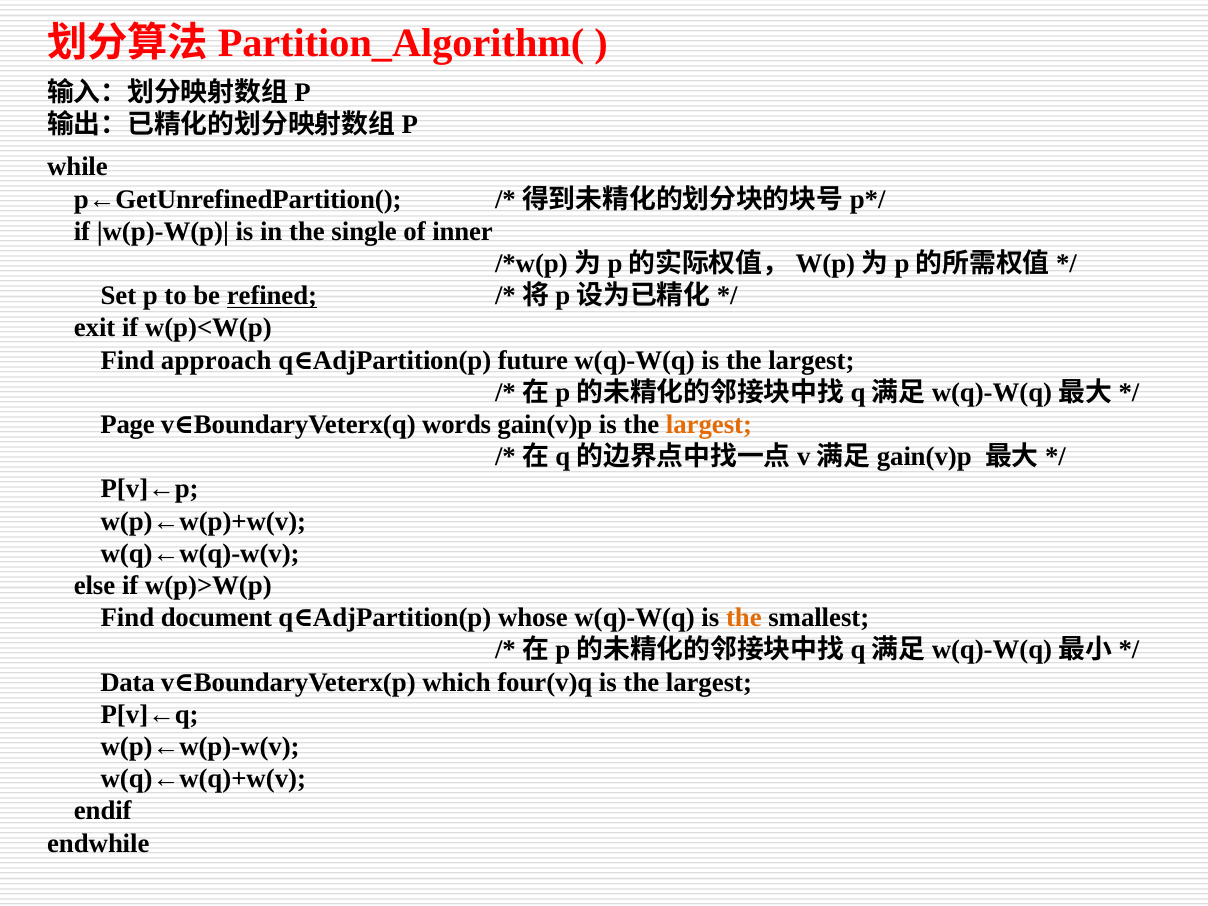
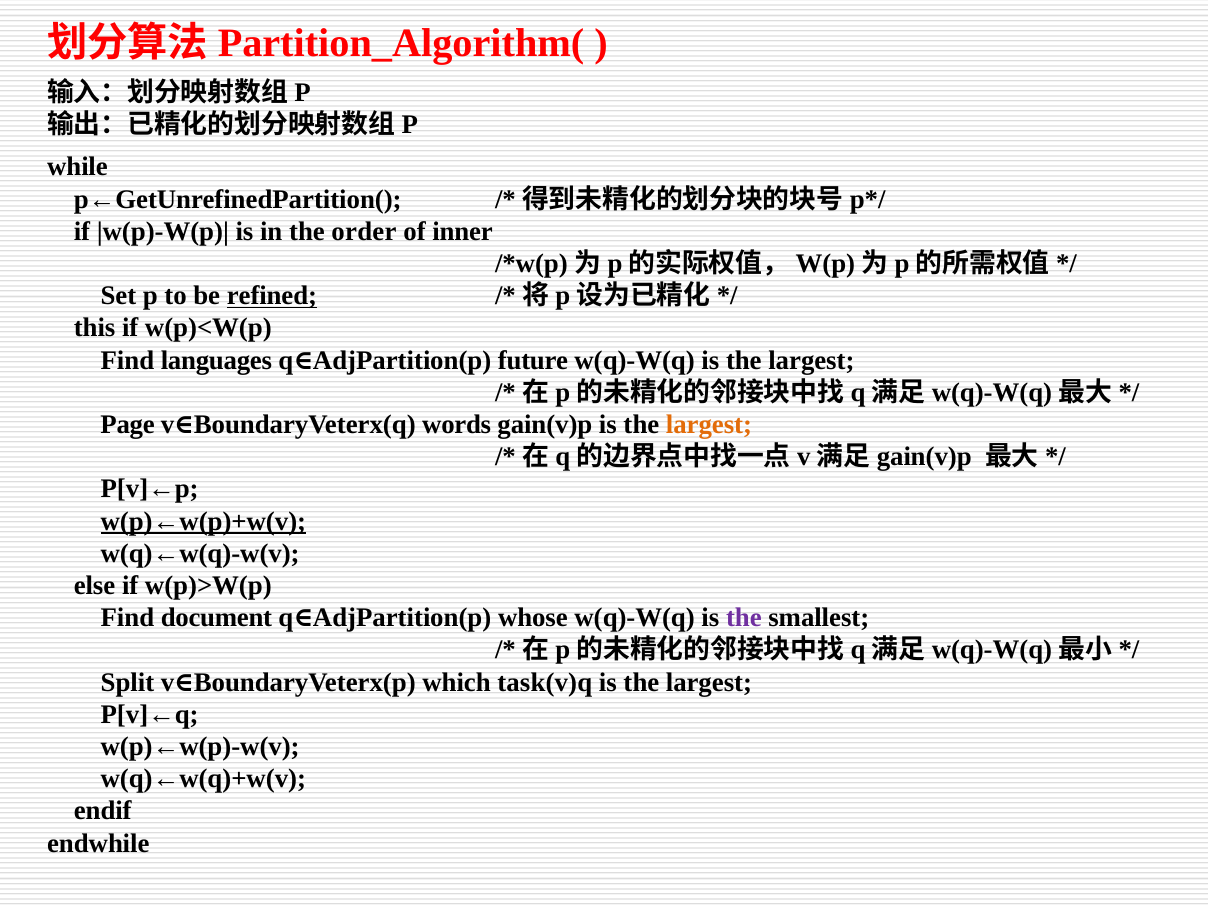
single: single -> order
exit: exit -> this
approach: approach -> languages
w(p)←w(p)+w(v underline: none -> present
the at (744, 618) colour: orange -> purple
Data: Data -> Split
four(v)q: four(v)q -> task(v)q
